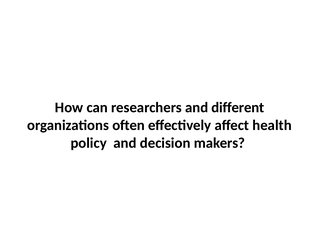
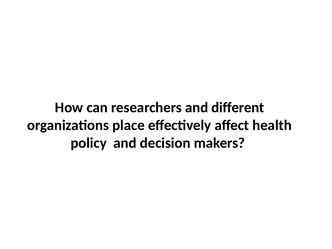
often: often -> place
